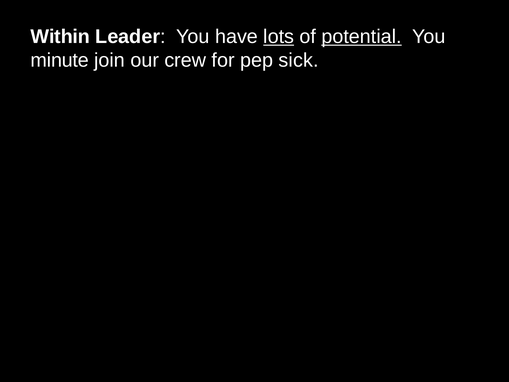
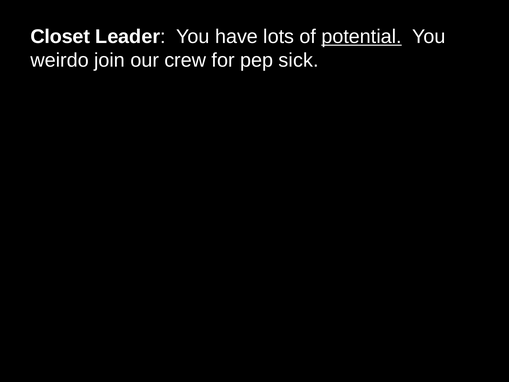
Within: Within -> Closet
lots underline: present -> none
minute: minute -> weirdo
